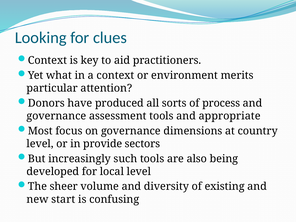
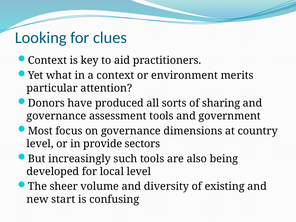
process: process -> sharing
appropriate: appropriate -> government
